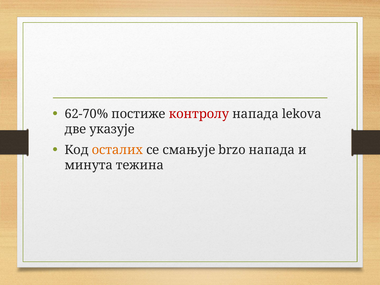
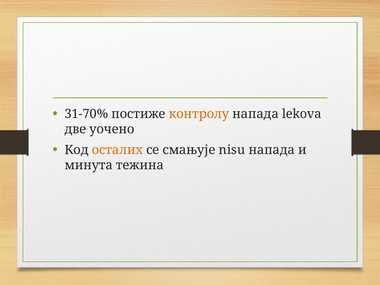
62-70%: 62-70% -> 31-70%
контролу colour: red -> orange
указује: указује -> уочено
brzo: brzo -> nisu
